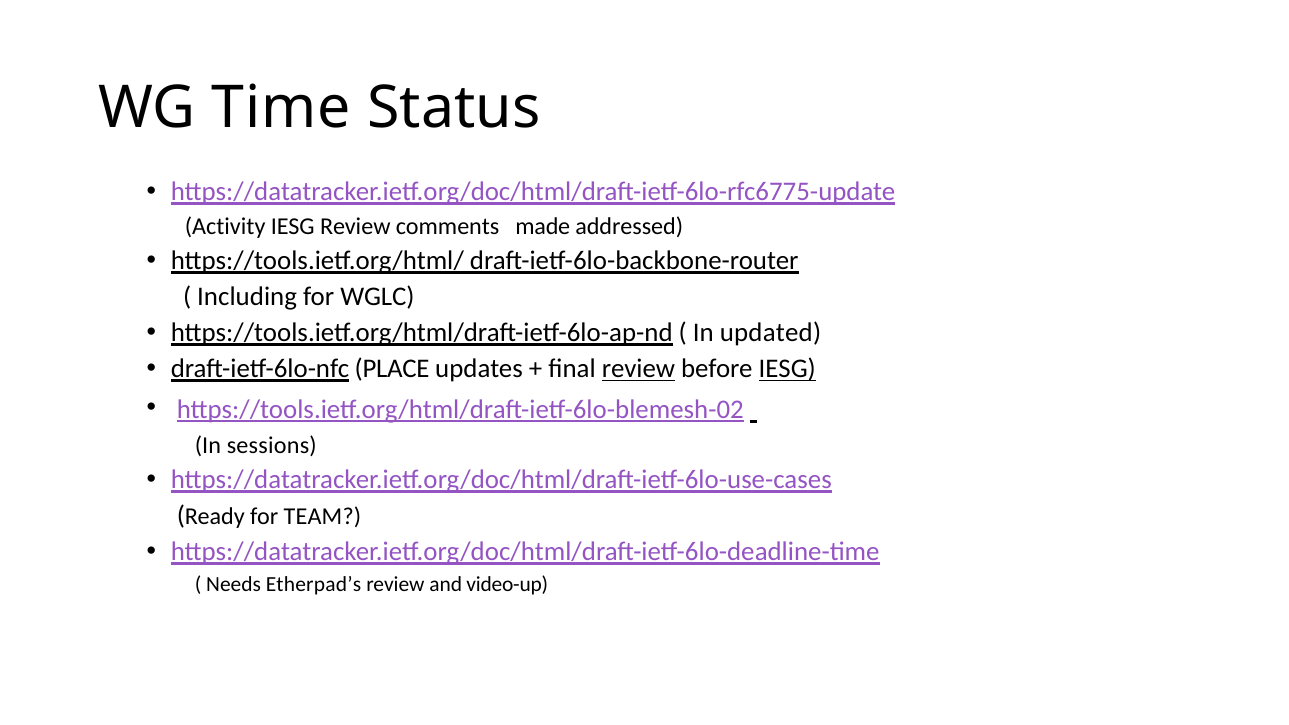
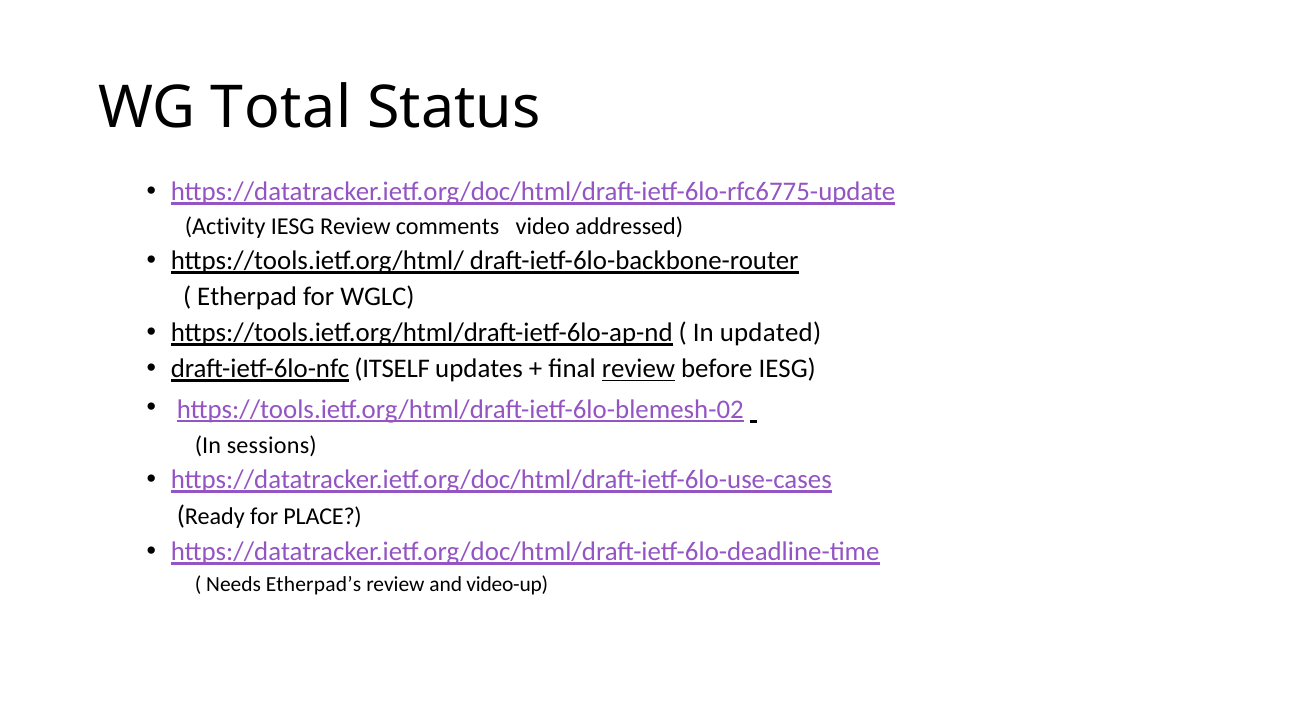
Time: Time -> Total
made: made -> video
Including: Including -> Etherpad
PLACE: PLACE -> ITSELF
IESG at (787, 369) underline: present -> none
TEAM: TEAM -> PLACE
